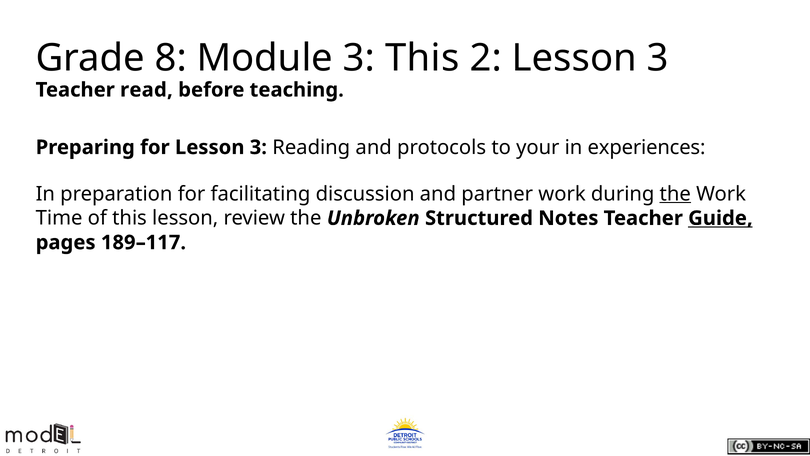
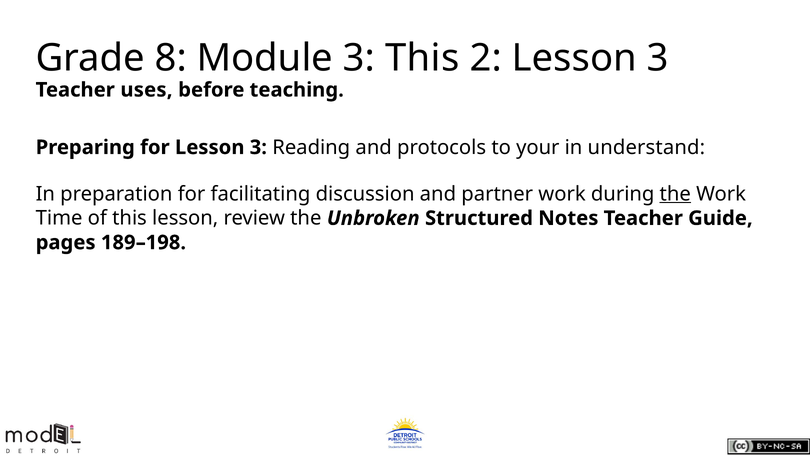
read: read -> uses
experiences: experiences -> understand
Guide underline: present -> none
189–117: 189–117 -> 189–198
